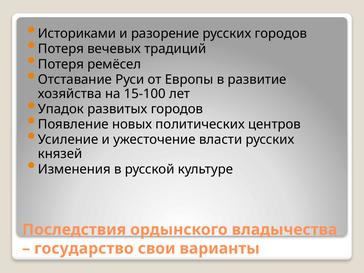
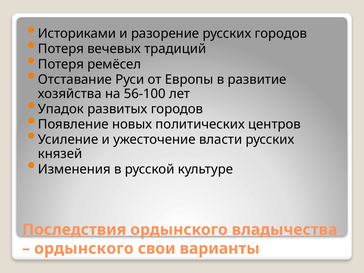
15-100: 15-100 -> 56-100
государство at (84, 249): государство -> ордынского
